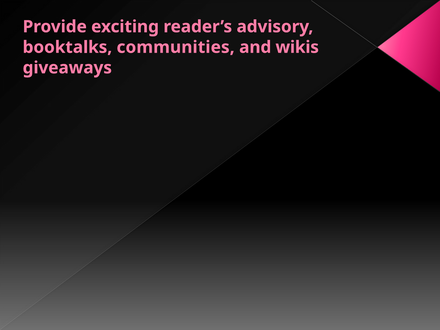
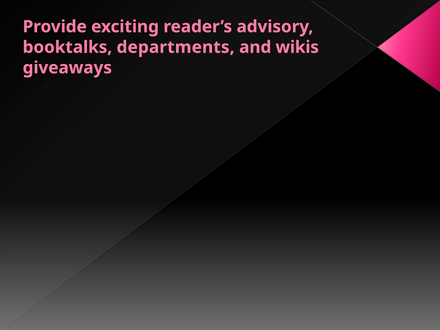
communities: communities -> departments
